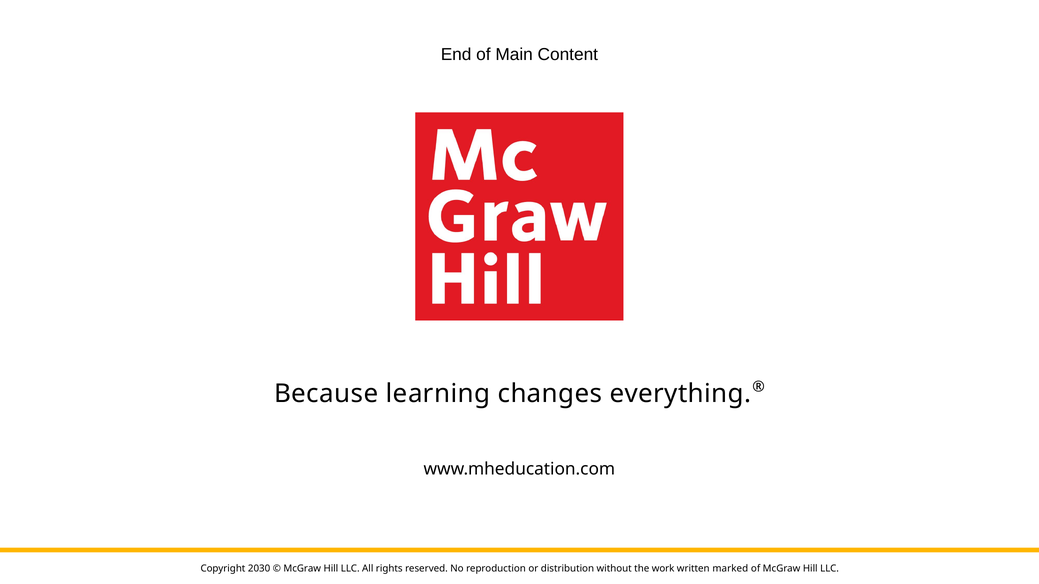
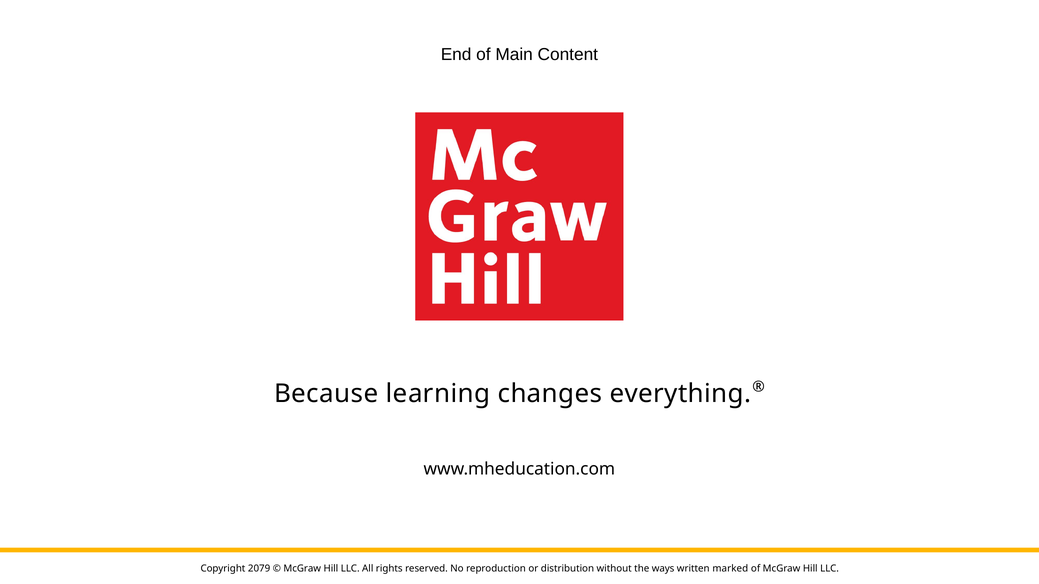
2030: 2030 -> 2079
work: work -> ways
